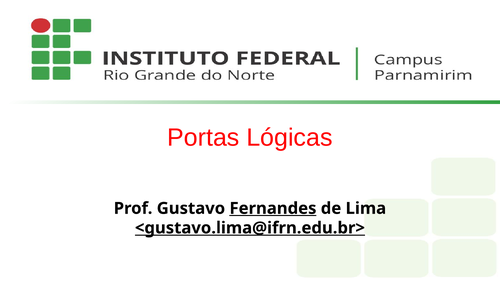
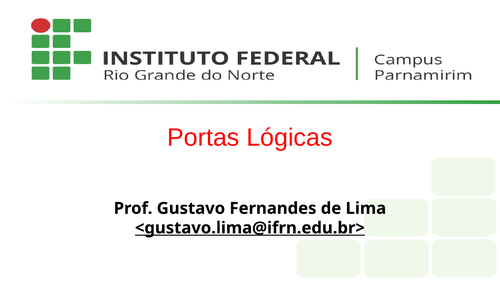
Fernandes underline: present -> none
